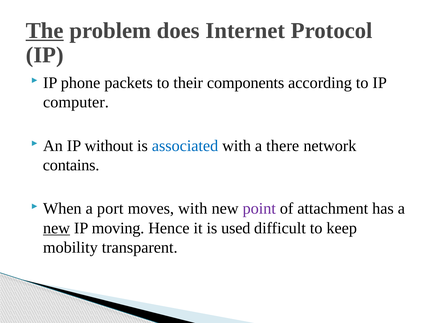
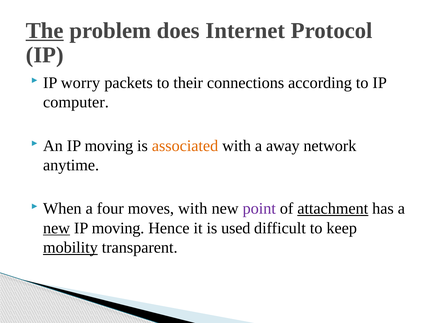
phone: phone -> worry
components: components -> connections
An IP without: without -> moving
associated colour: blue -> orange
there: there -> away
contains: contains -> anytime
port: port -> four
attachment underline: none -> present
mobility underline: none -> present
